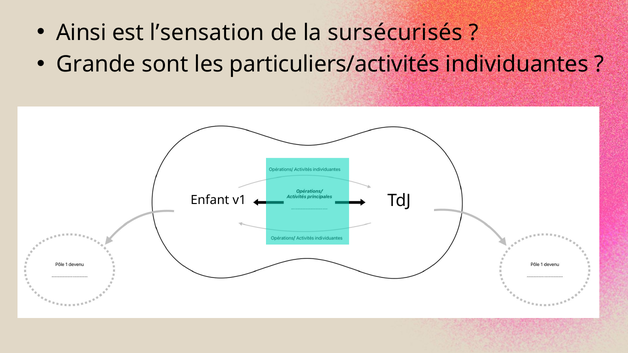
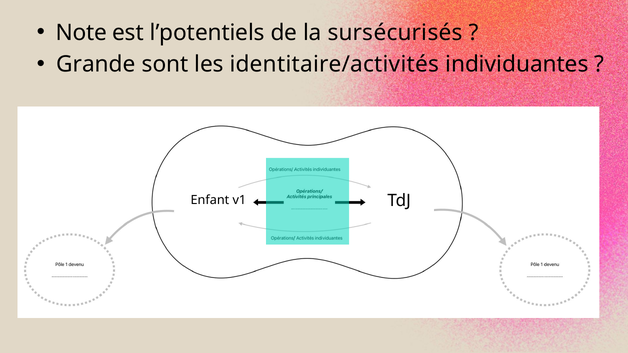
Ainsi: Ainsi -> Note
l’sensation: l’sensation -> l’potentiels
particuliers/activités: particuliers/activités -> identitaire/activités
